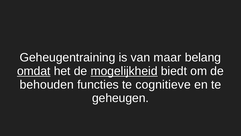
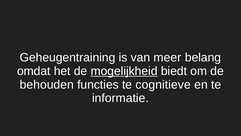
maar: maar -> meer
omdat underline: present -> none
geheugen: geheugen -> informatie
